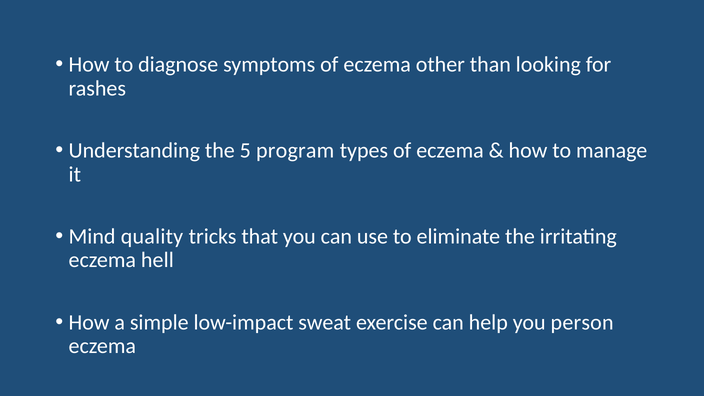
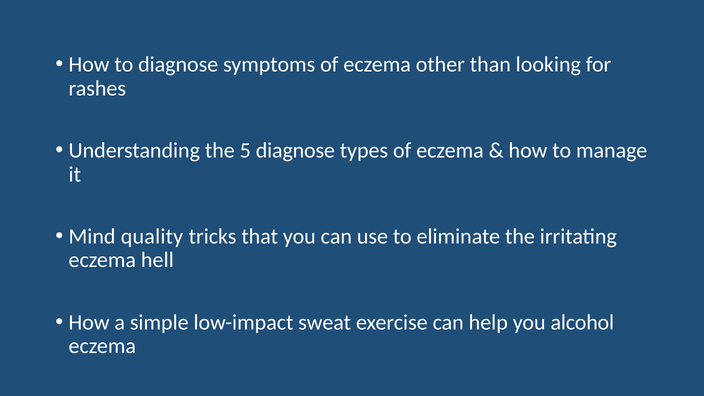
5 program: program -> diagnose
person: person -> alcohol
